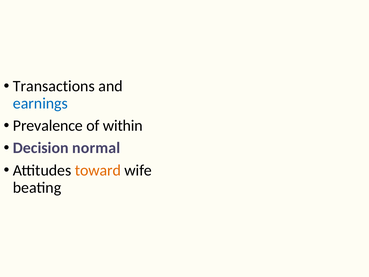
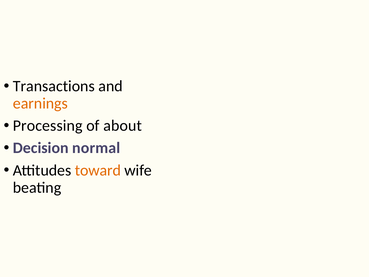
earnings colour: blue -> orange
Prevalence: Prevalence -> Processing
within: within -> about
